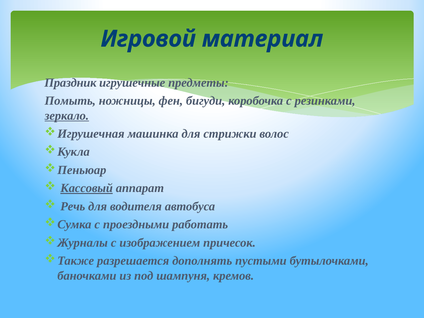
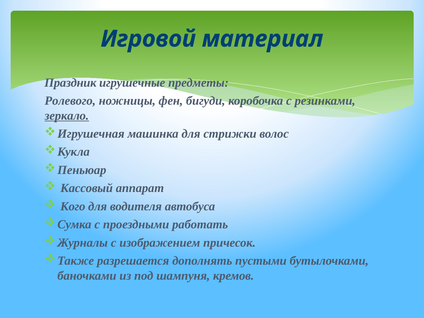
Помыть: Помыть -> Ролевого
Кассовый underline: present -> none
Речь: Речь -> Кого
